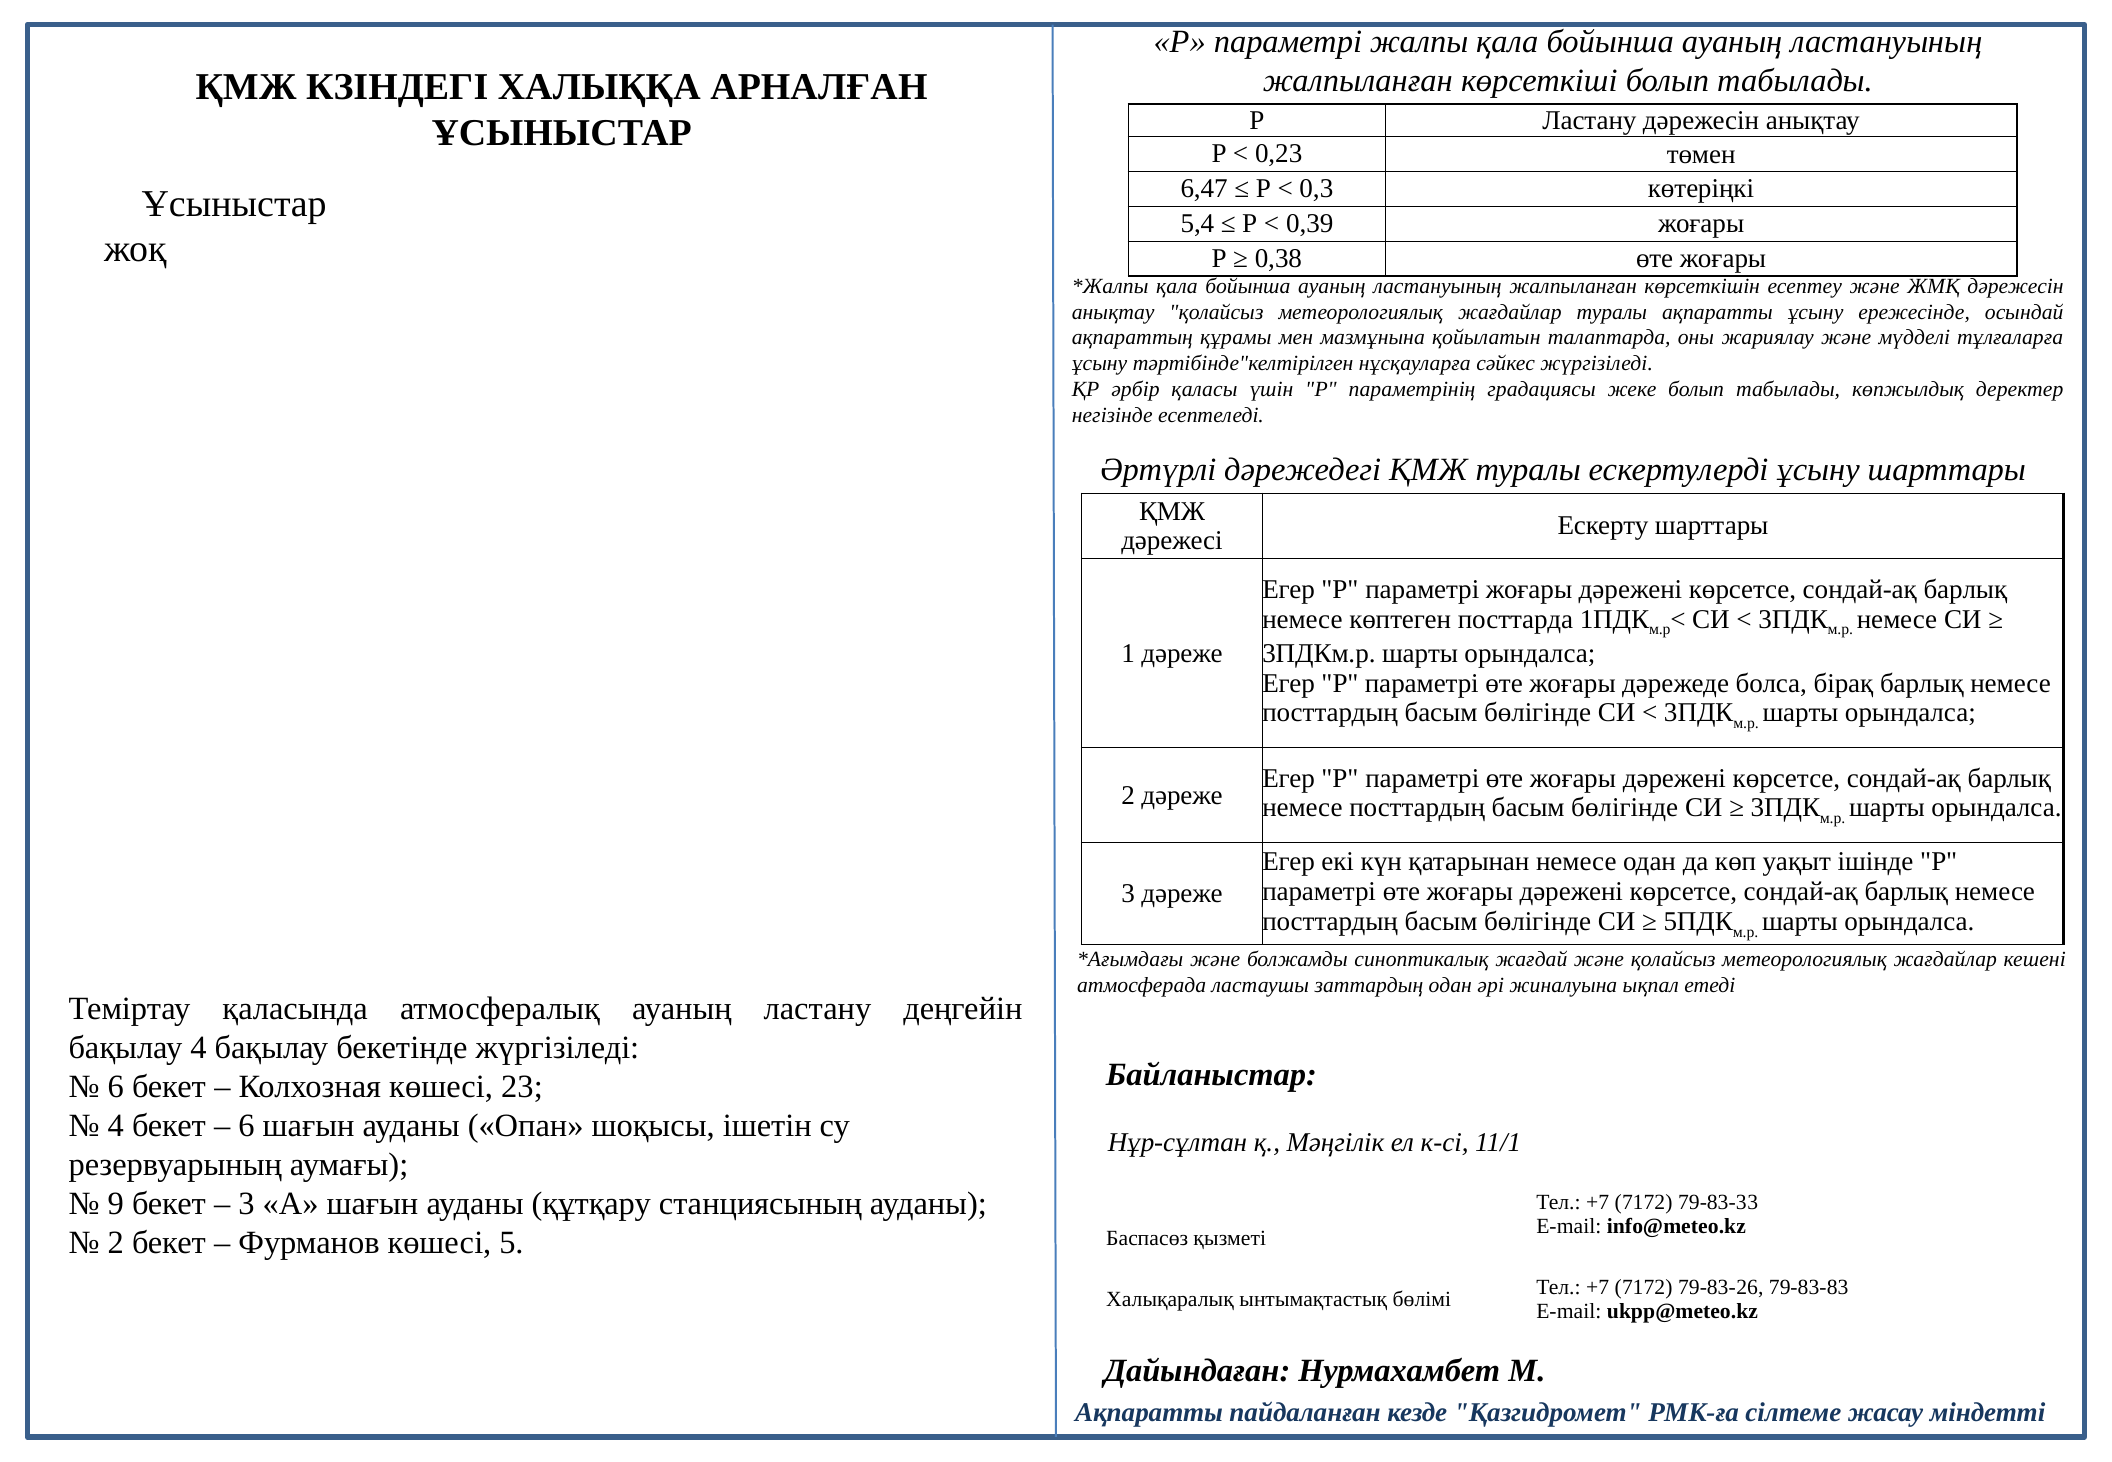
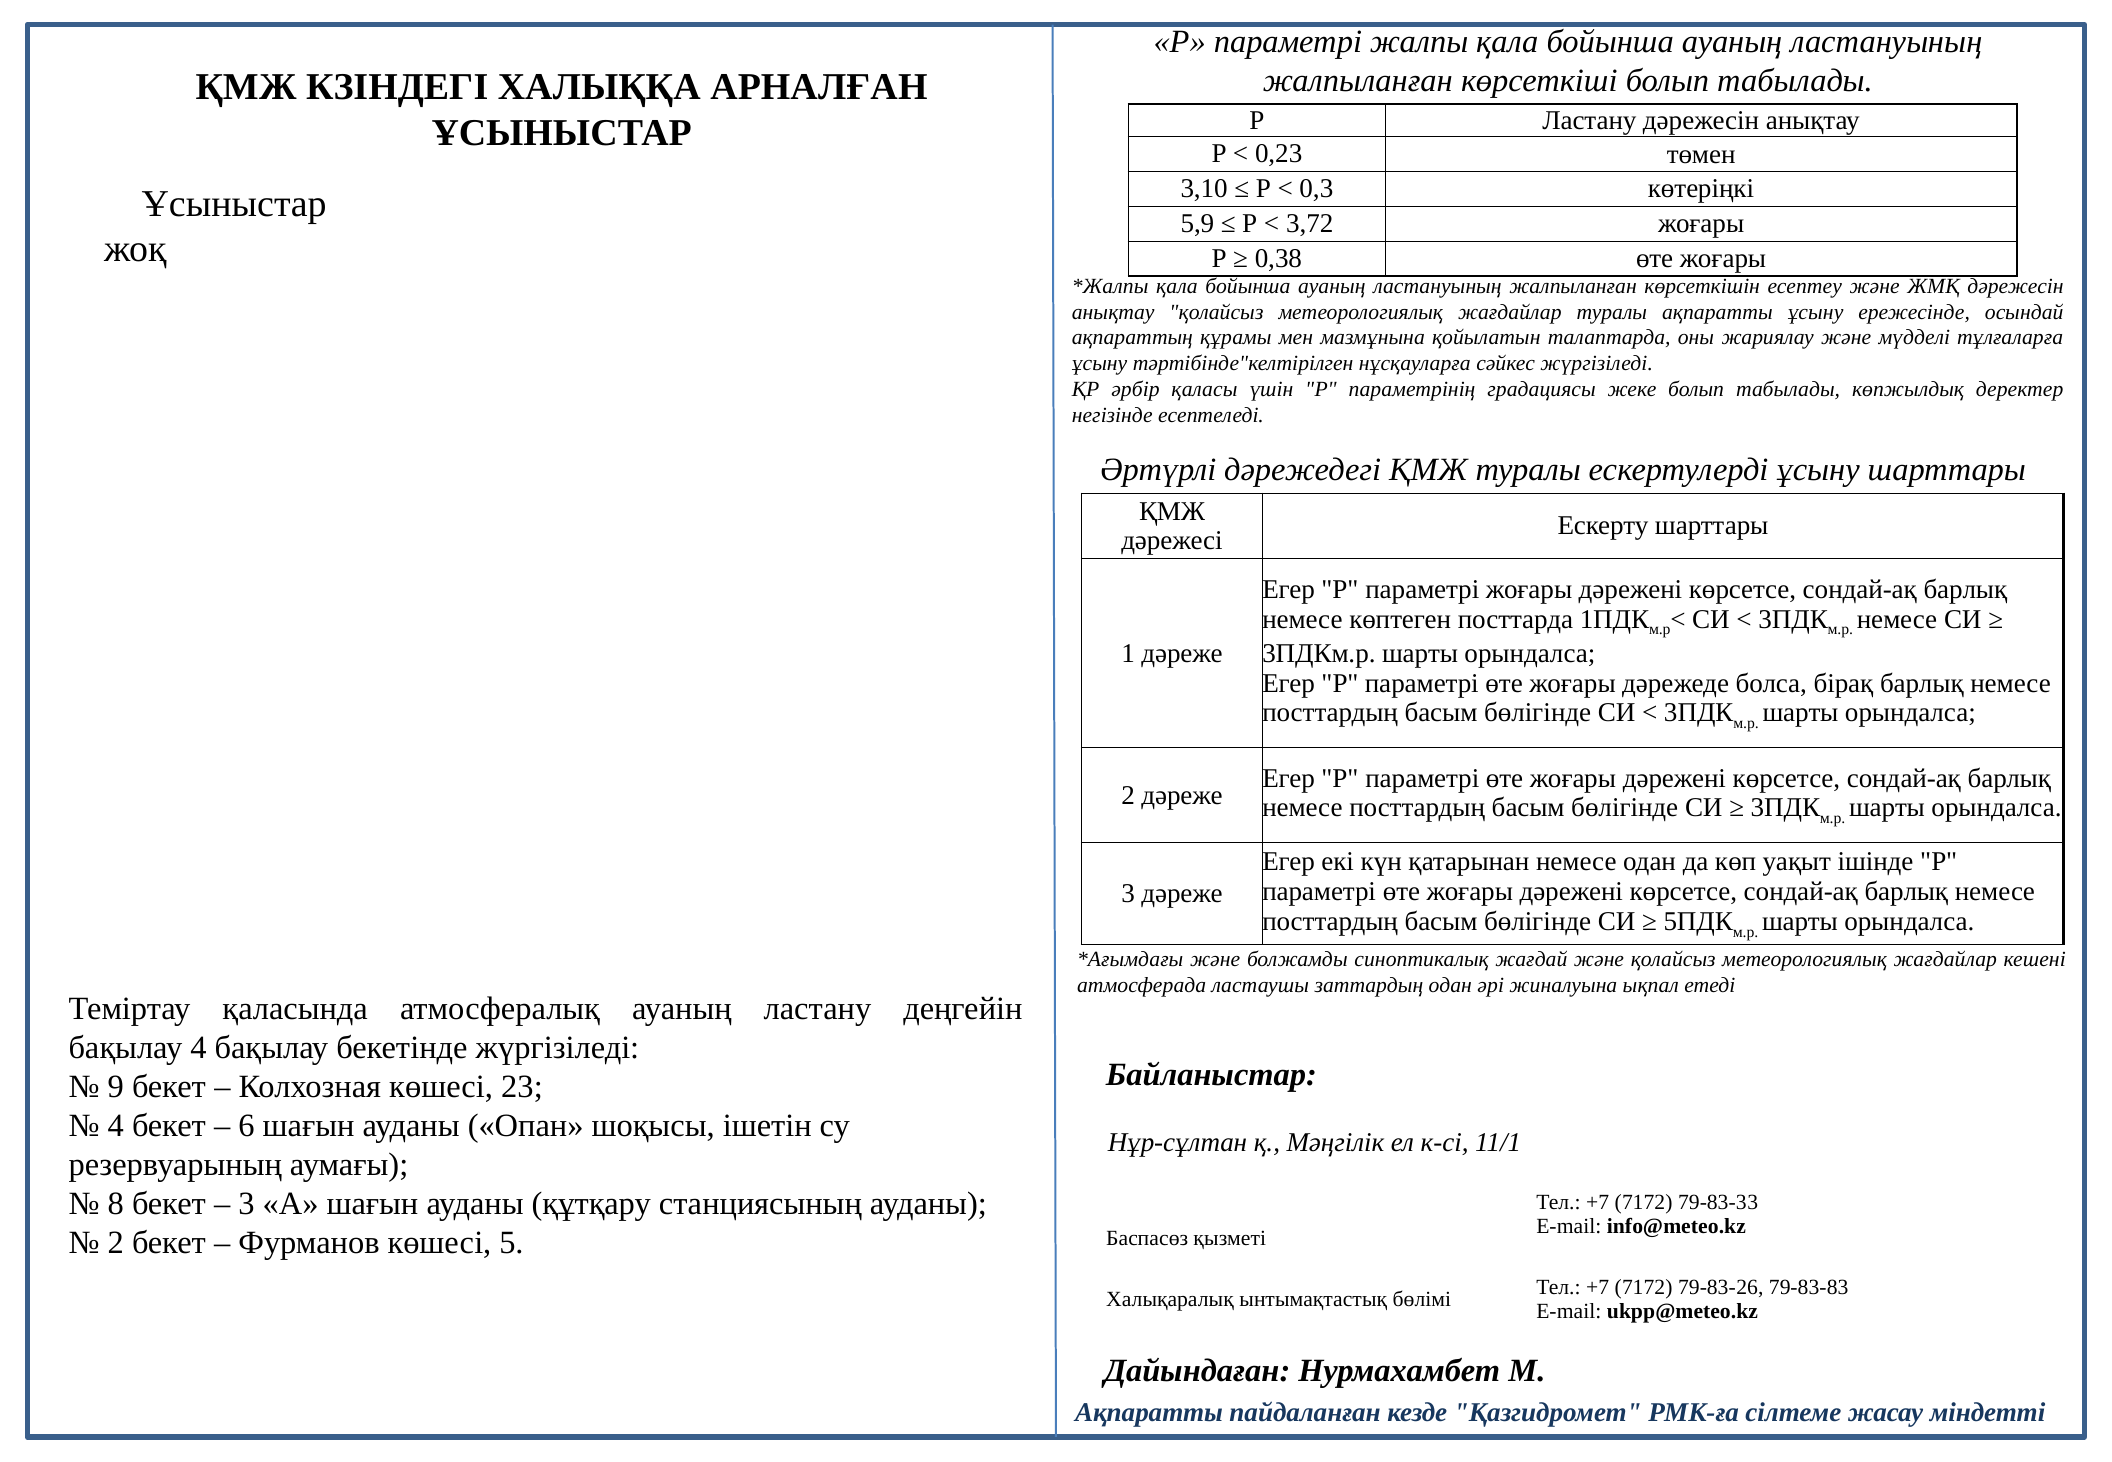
6,47: 6,47 -> 3,10
5,4: 5,4 -> 5,9
0,39: 0,39 -> 3,72
6 at (116, 1087): 6 -> 9
9: 9 -> 8
